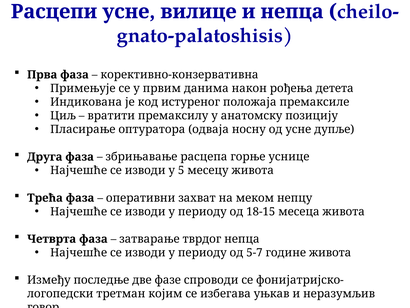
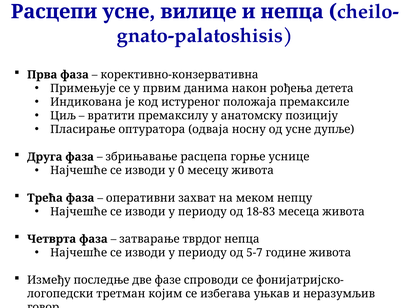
5: 5 -> 0
18-15: 18-15 -> 18-83
